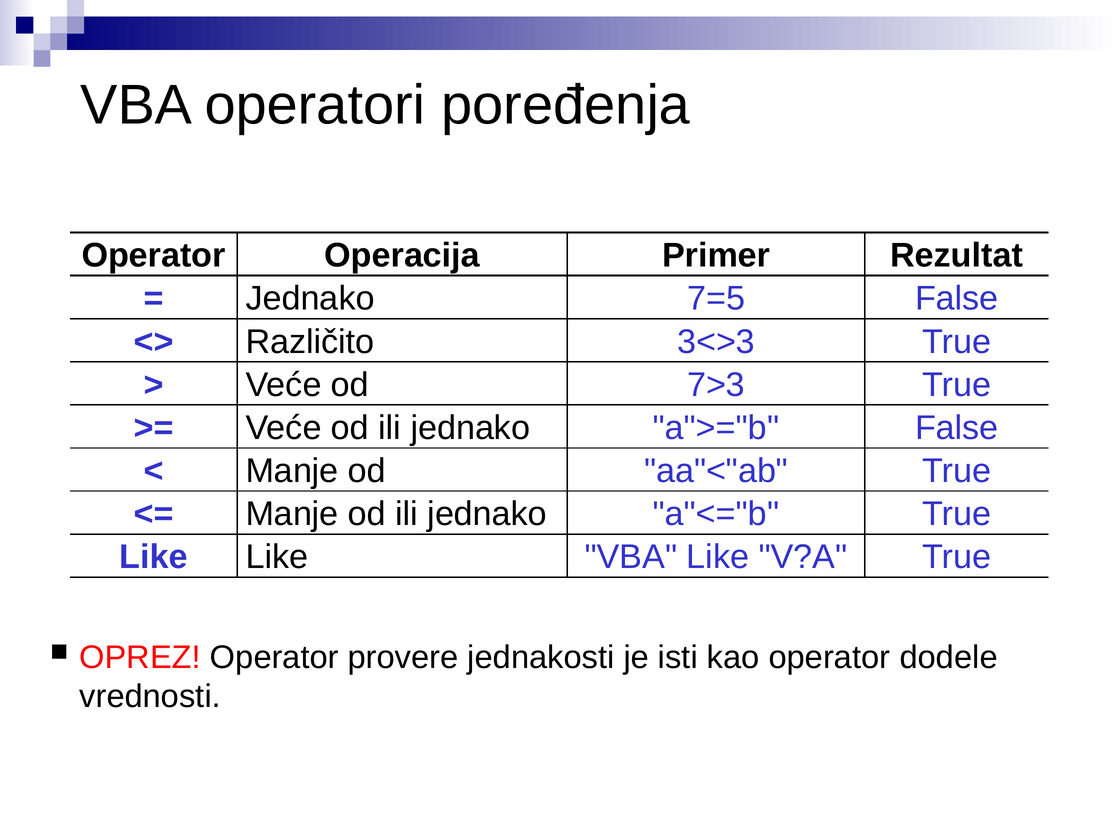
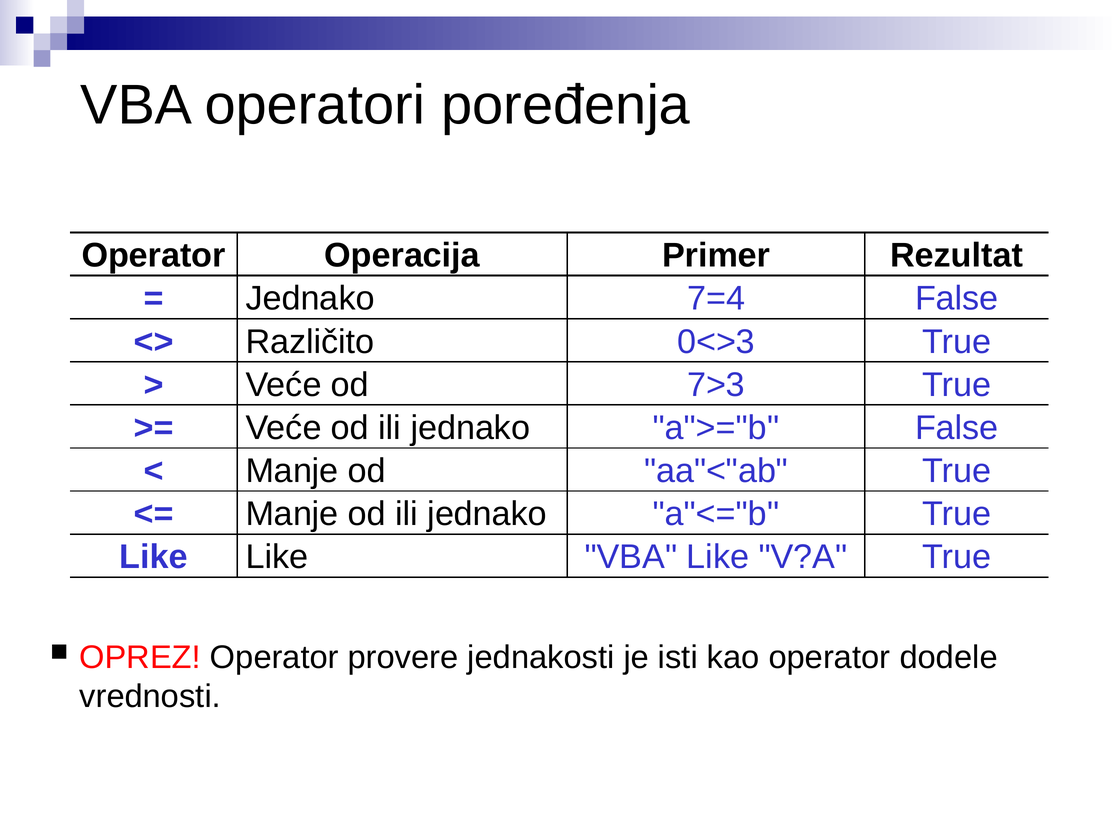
7=5: 7=5 -> 7=4
3<>3: 3<>3 -> 0<>3
